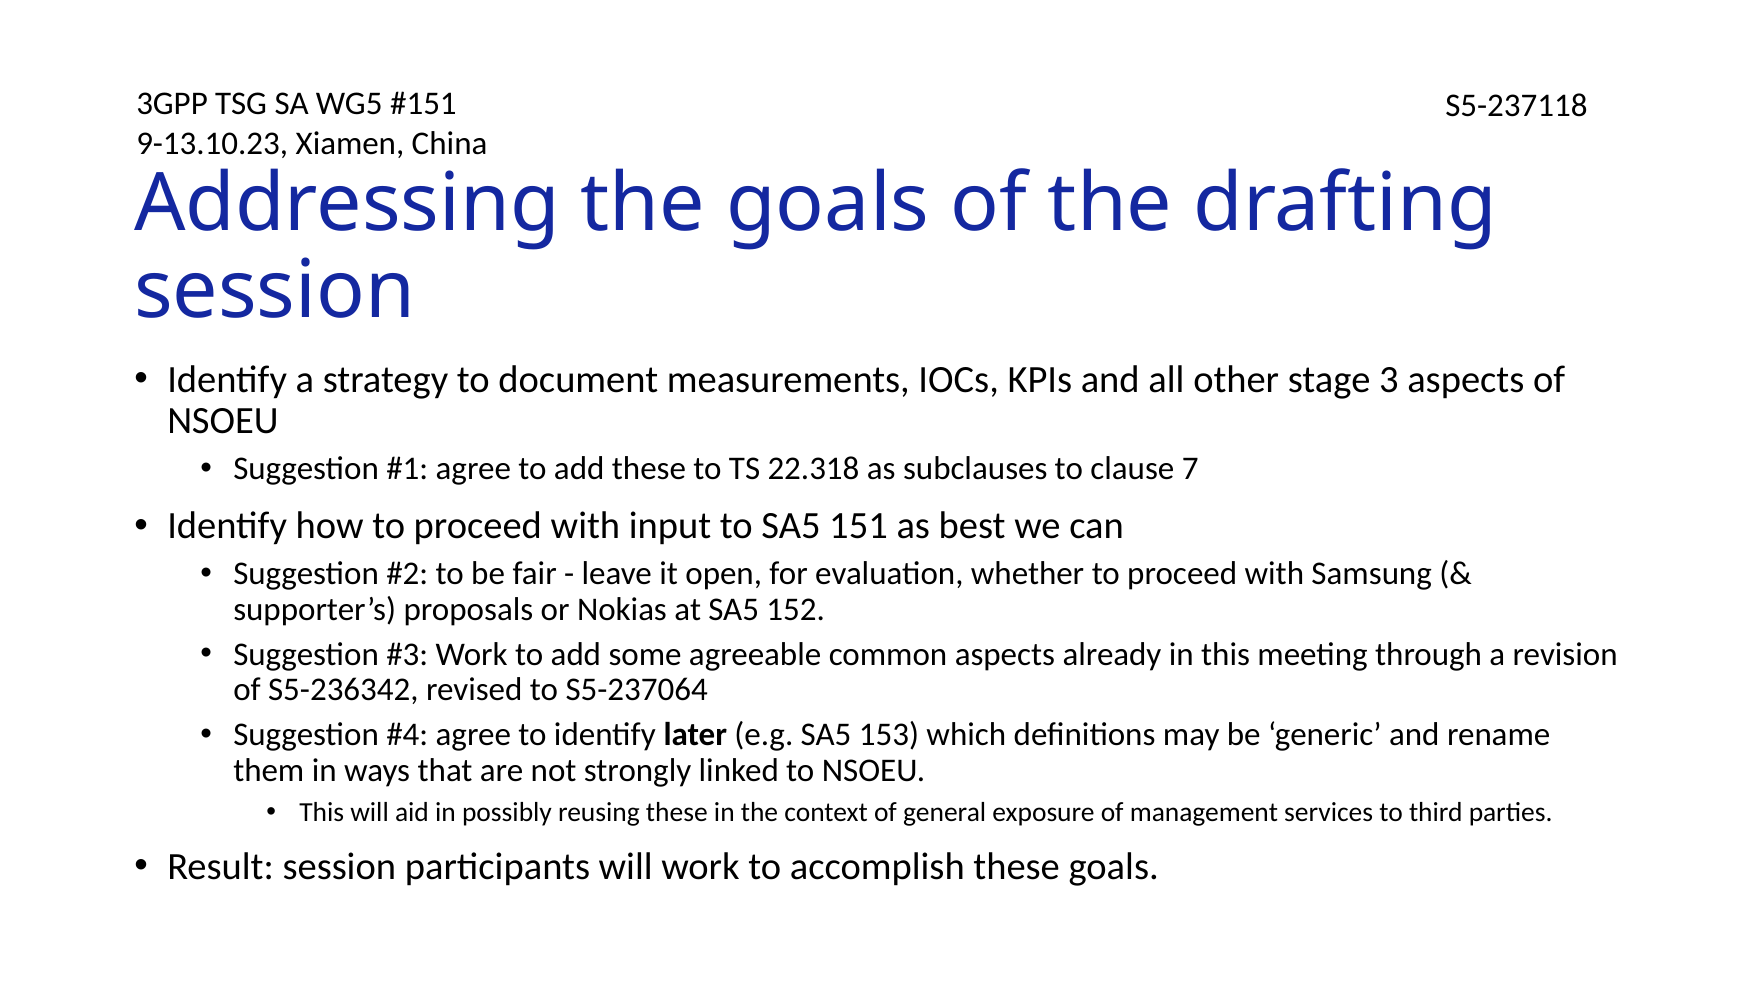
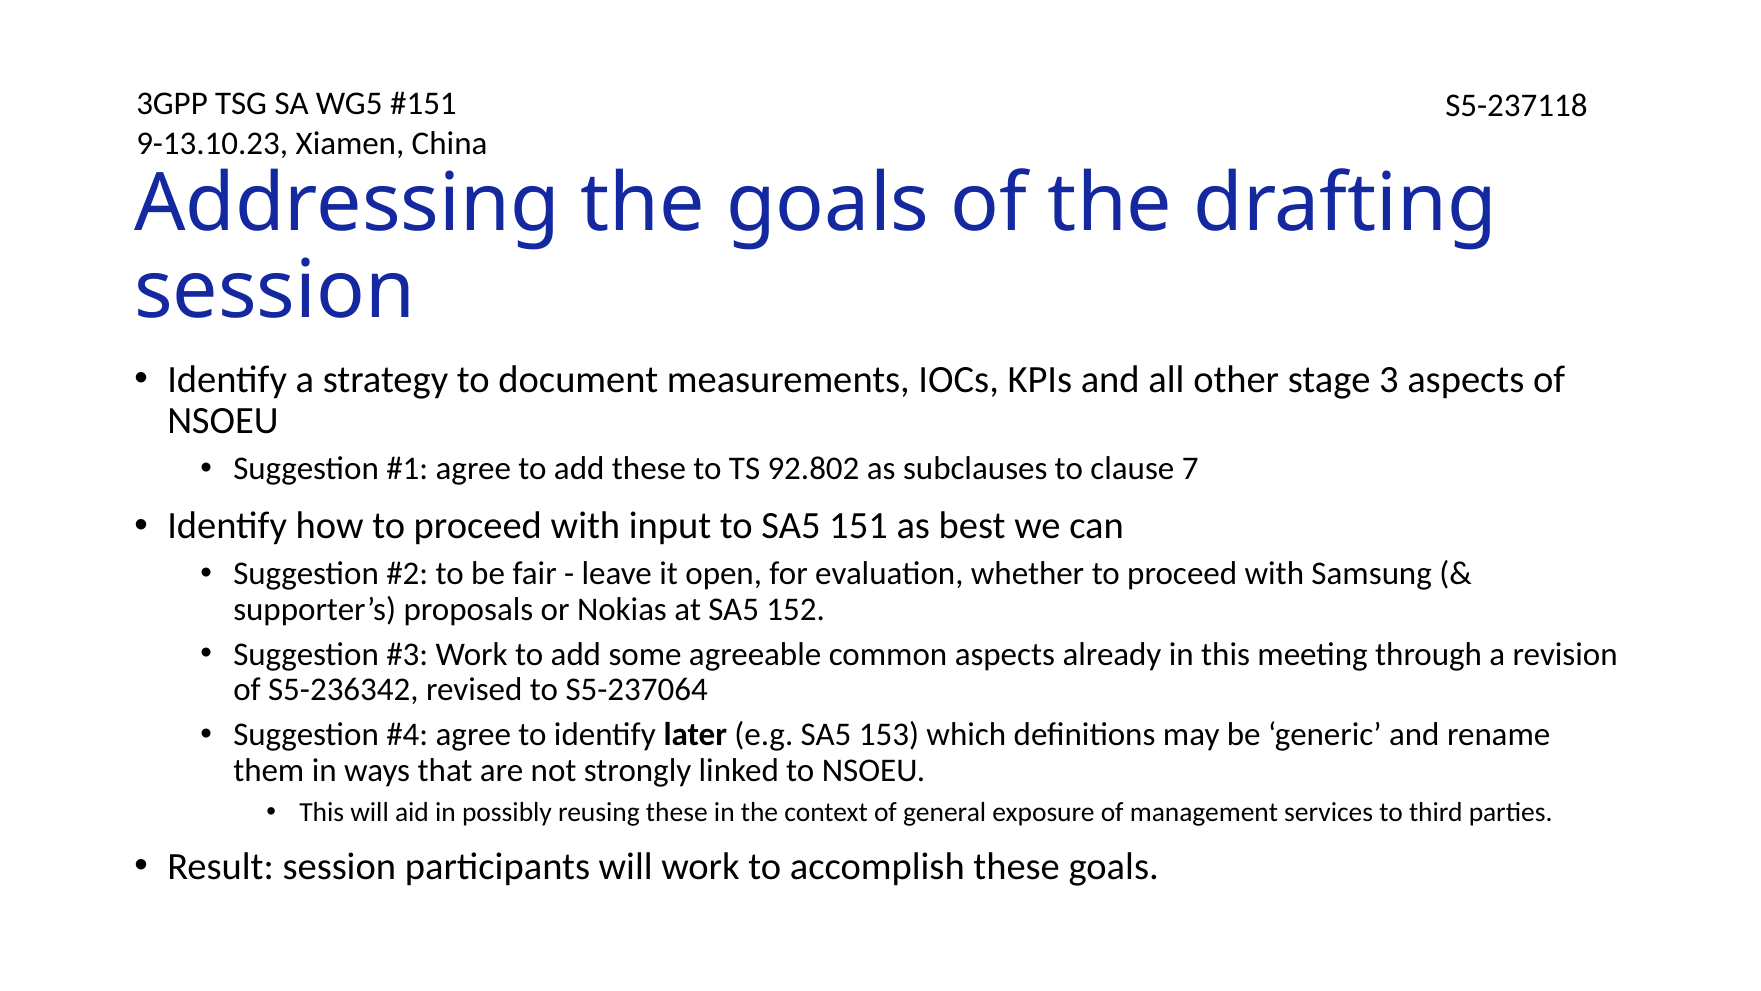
22.318: 22.318 -> 92.802
